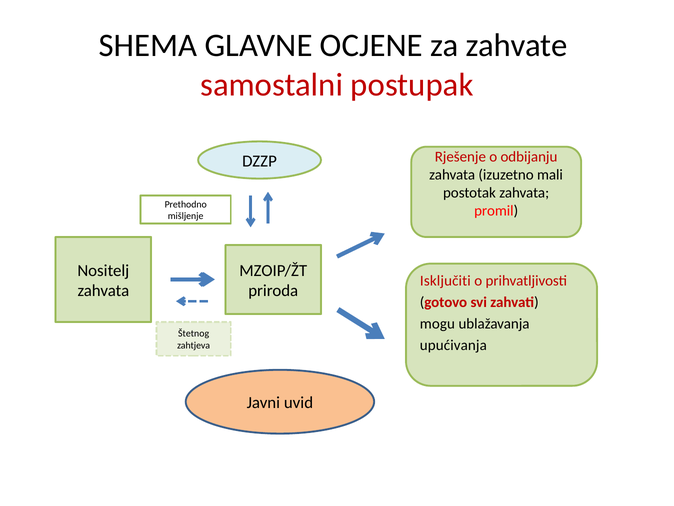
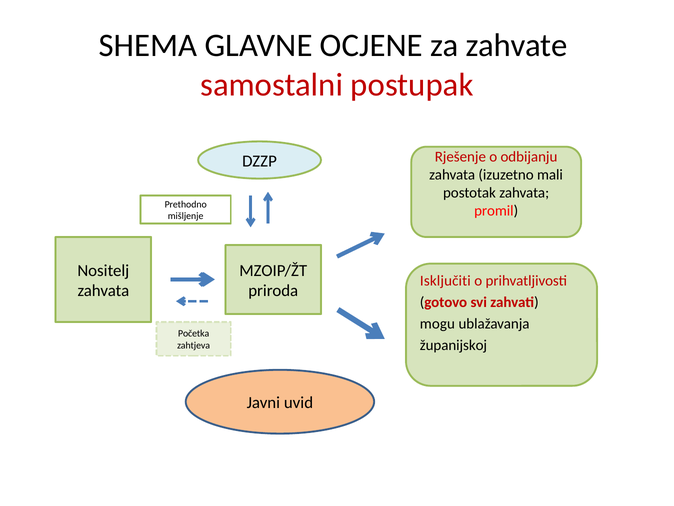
Štetnog: Štetnog -> Početka
upućivanja: upućivanja -> županijskoj
